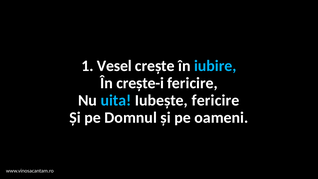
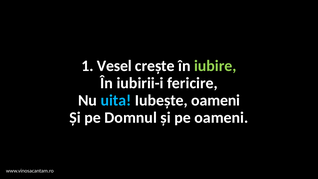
iubire colour: light blue -> light green
crește-i: crește-i -> iubirii-i
Iubește fericire: fericire -> oameni
